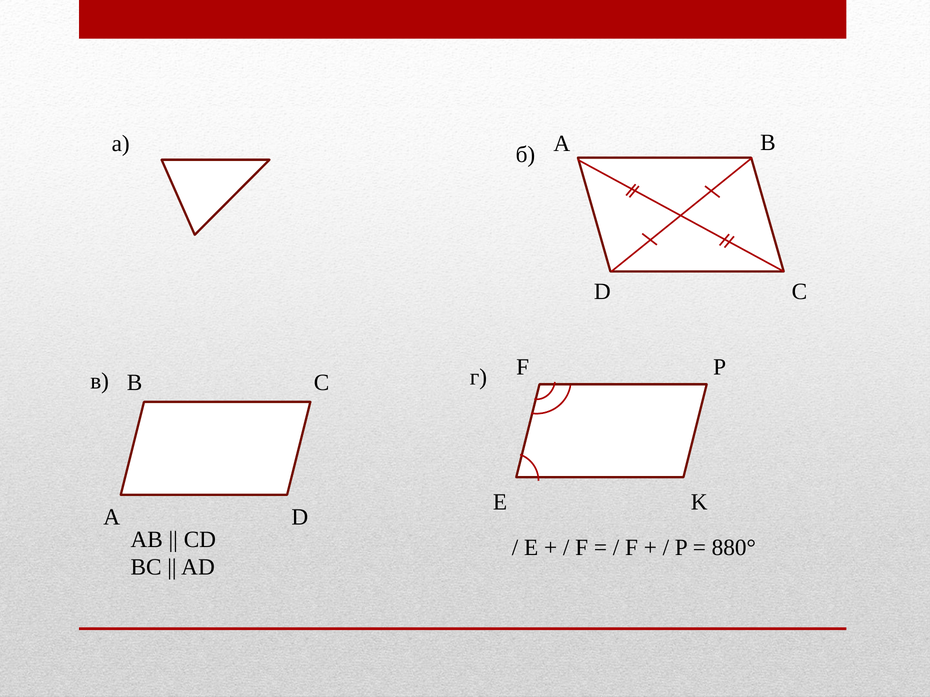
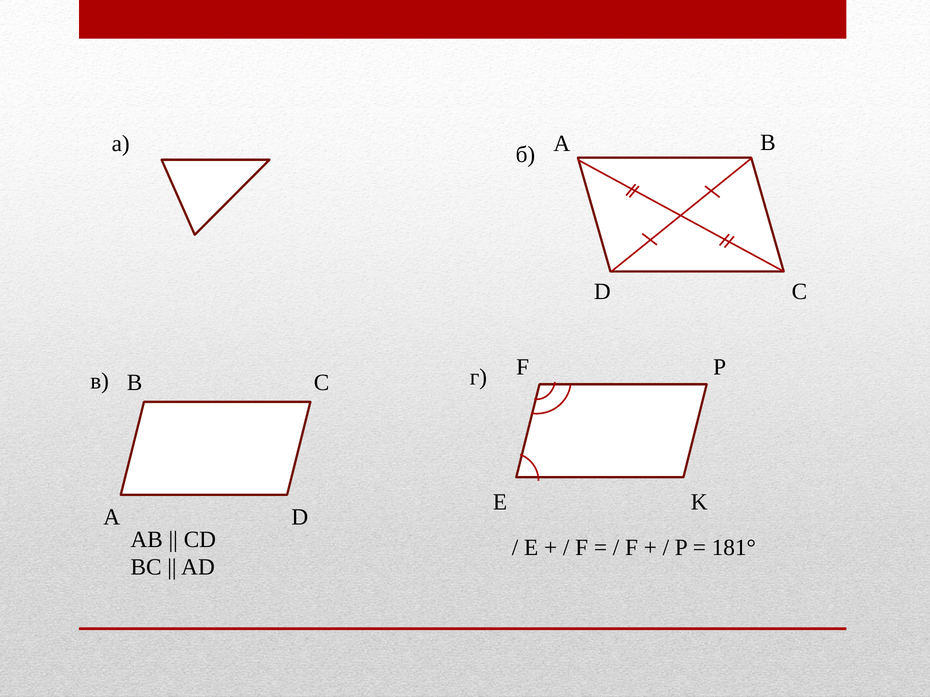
880°: 880° -> 181°
